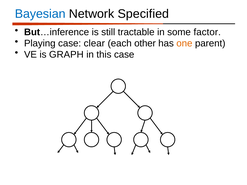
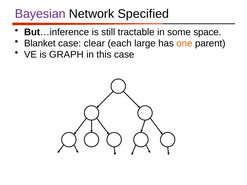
Bayesian colour: blue -> purple
factor: factor -> space
Playing: Playing -> Blanket
other: other -> large
